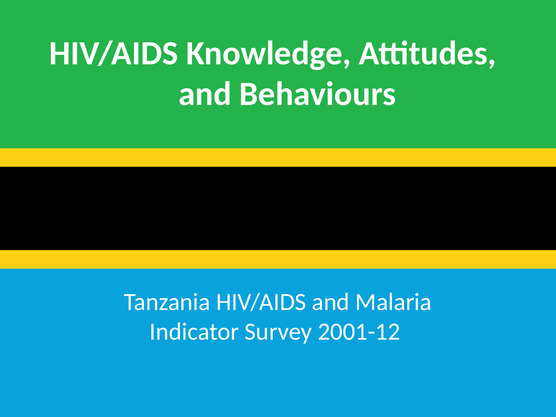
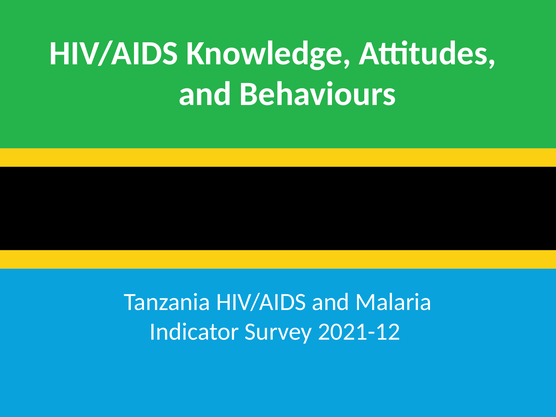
2001-12: 2001-12 -> 2021-12
